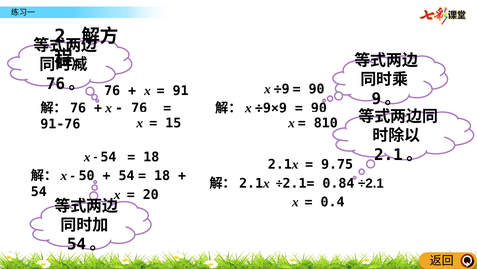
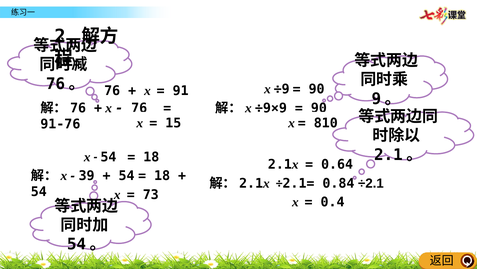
9.75: 9.75 -> 0.64
50: 50 -> 39
20: 20 -> 73
